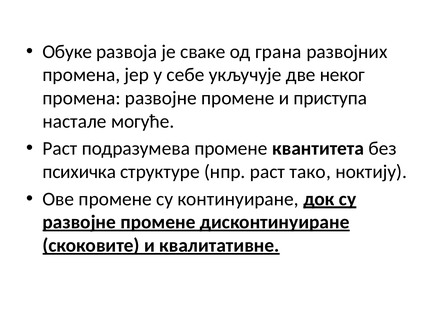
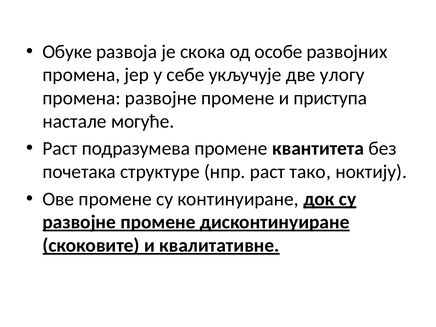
сваке: сваке -> скока
грана: грана -> особе
неког: неког -> улогу
психичка: психичка -> почетака
